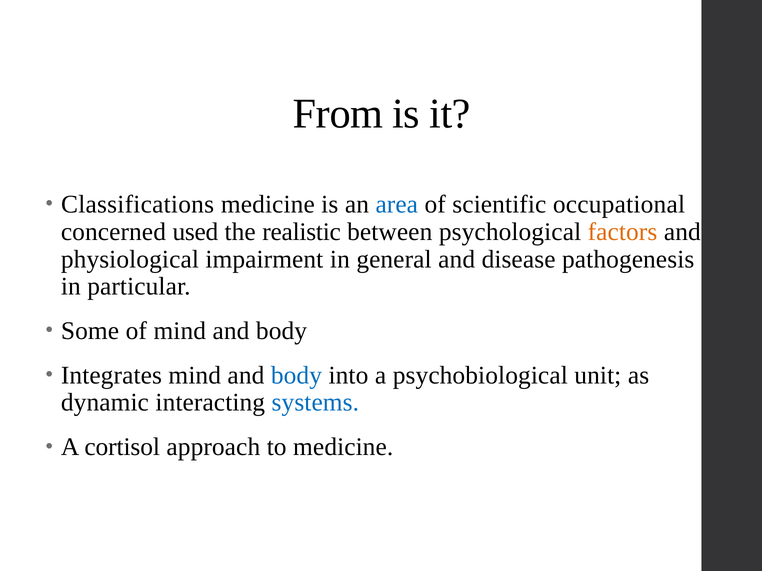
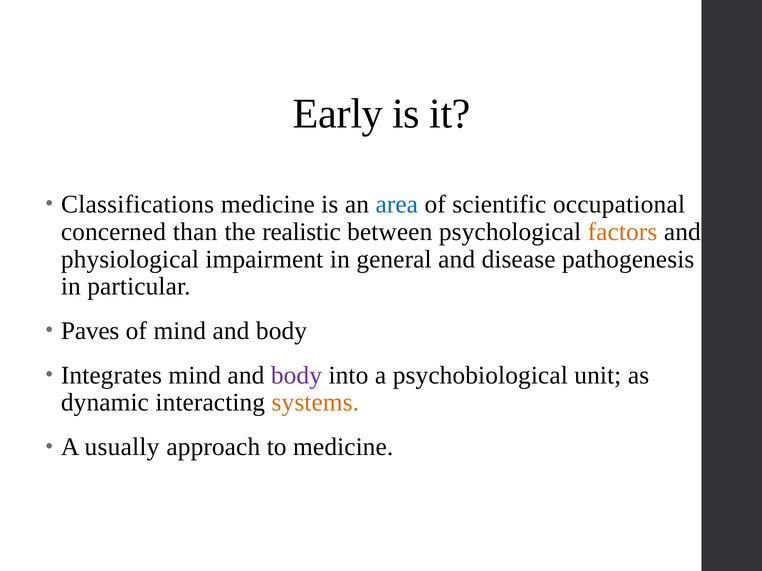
From: From -> Early
used: used -> than
Some: Some -> Paves
body at (296, 376) colour: blue -> purple
systems colour: blue -> orange
cortisol: cortisol -> usually
